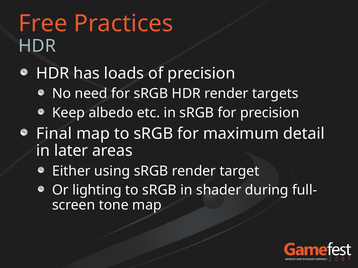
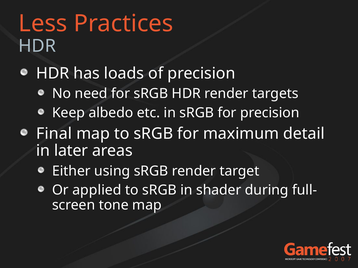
Free: Free -> Less
lighting: lighting -> applied
